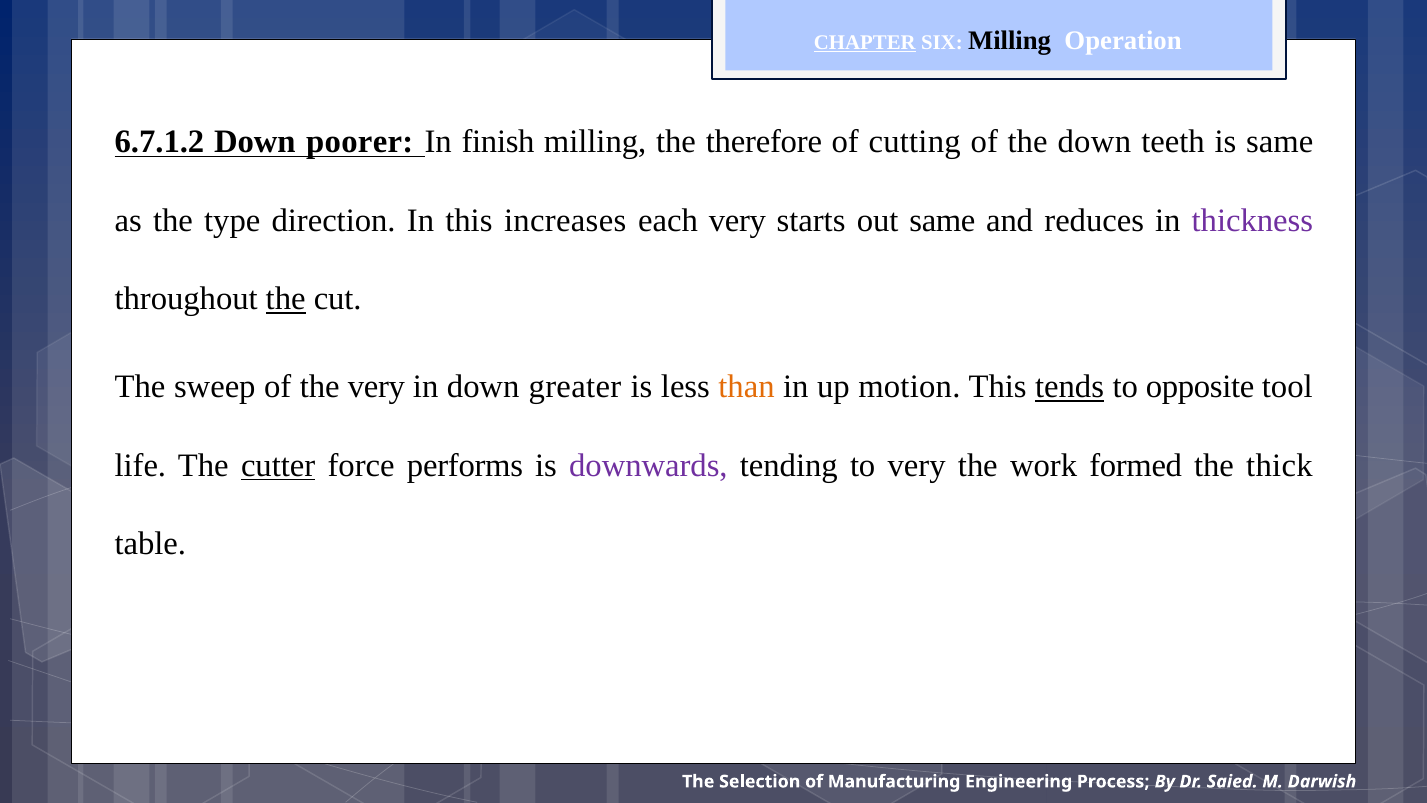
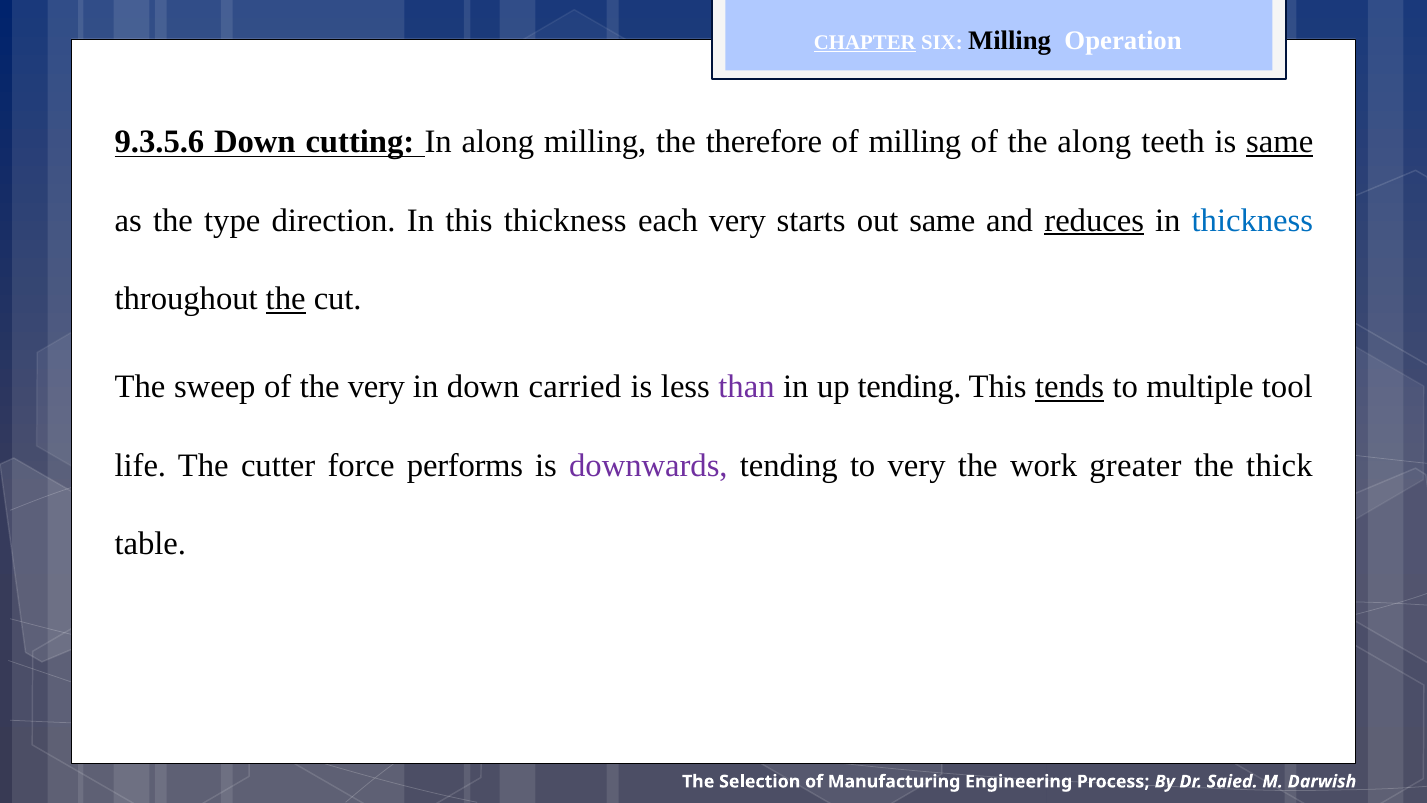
6.7.1.2: 6.7.1.2 -> 9.3.5.6
poorer: poorer -> cutting
In finish: finish -> along
of cutting: cutting -> milling
the down: down -> along
same at (1280, 142) underline: none -> present
this increases: increases -> thickness
reduces underline: none -> present
thickness at (1252, 220) colour: purple -> blue
greater: greater -> carried
than colour: orange -> purple
up motion: motion -> tending
opposite: opposite -> multiple
cutter underline: present -> none
formed: formed -> greater
